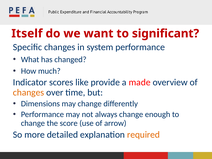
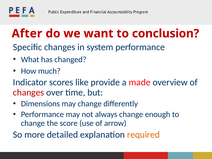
Itself: Itself -> After
significant: significant -> conclusion
changes at (29, 93) colour: orange -> red
